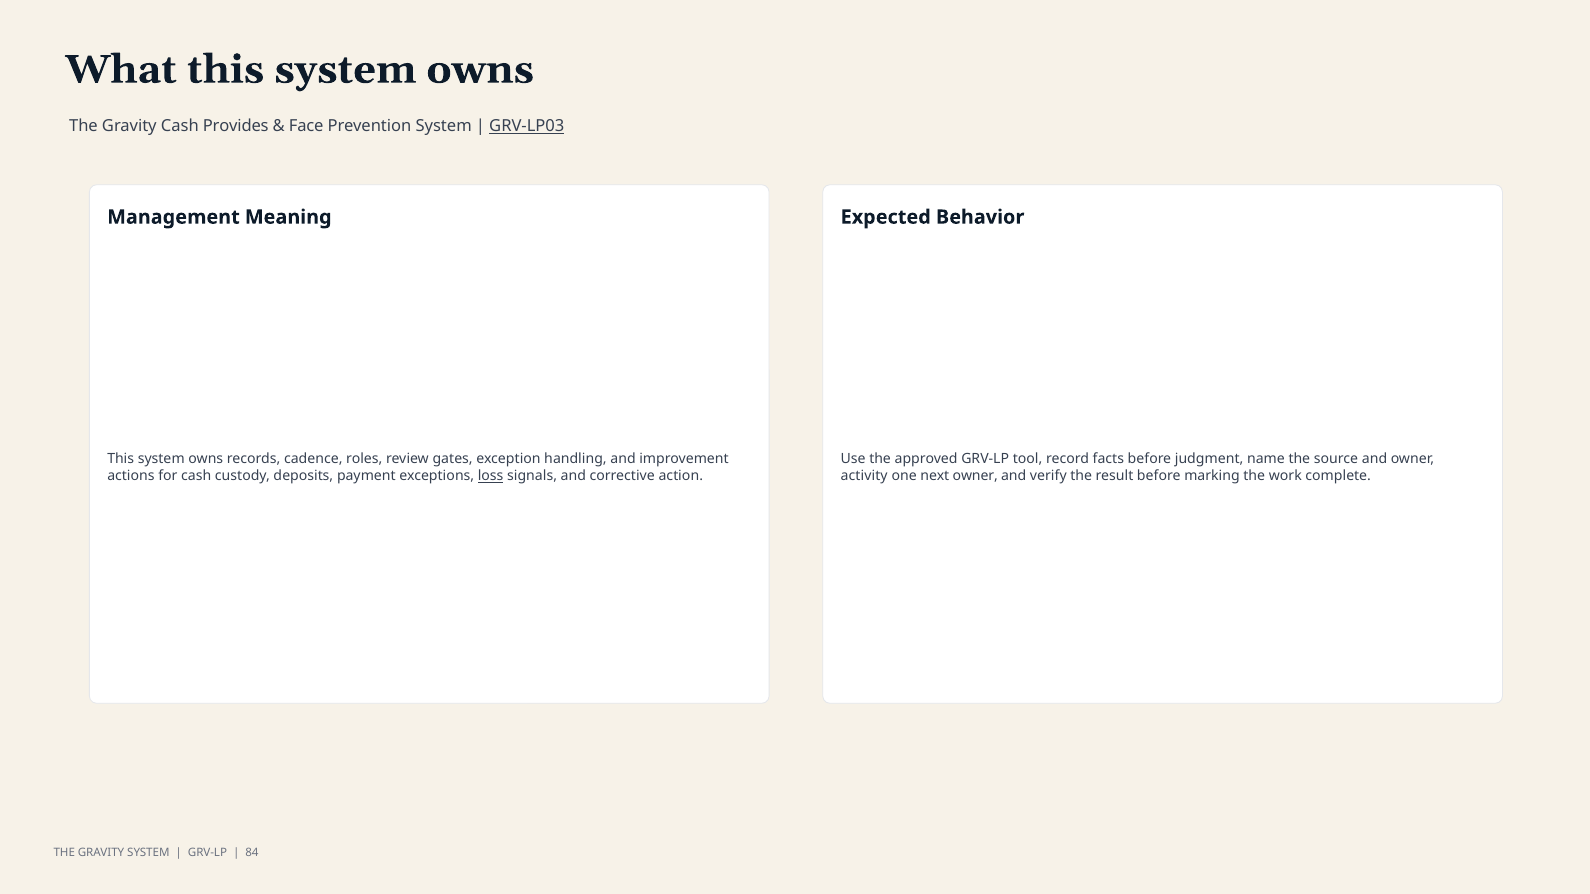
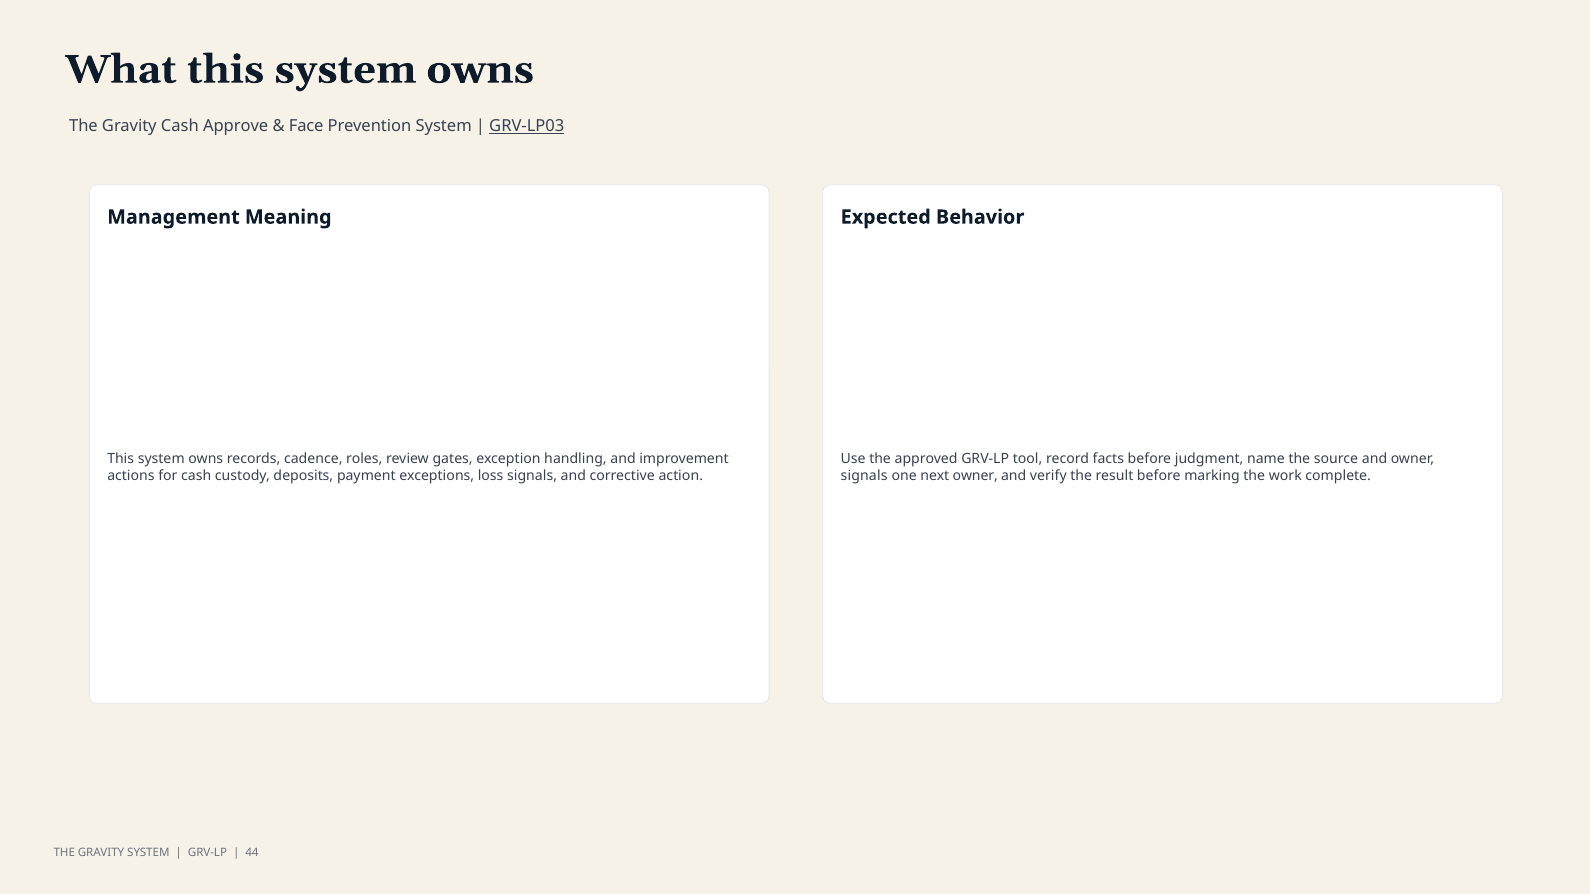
Provides: Provides -> Approve
loss underline: present -> none
activity at (864, 476): activity -> signals
84: 84 -> 44
